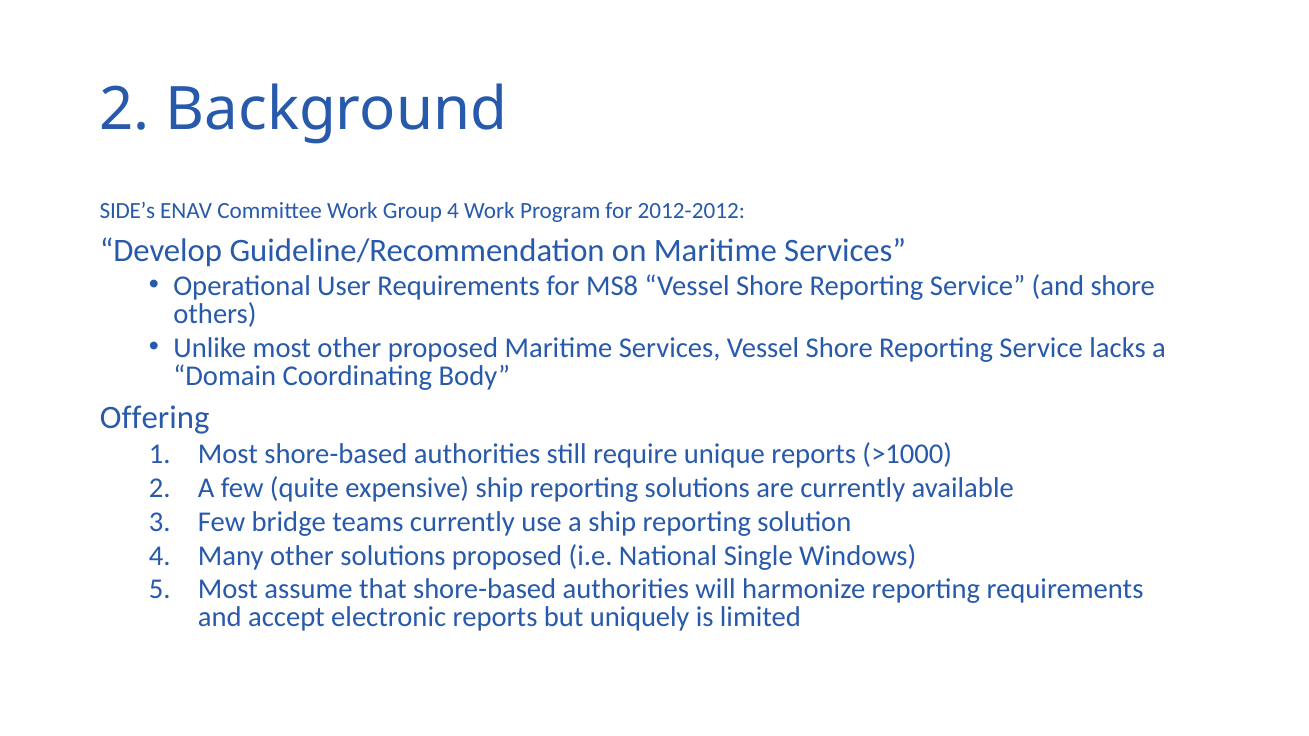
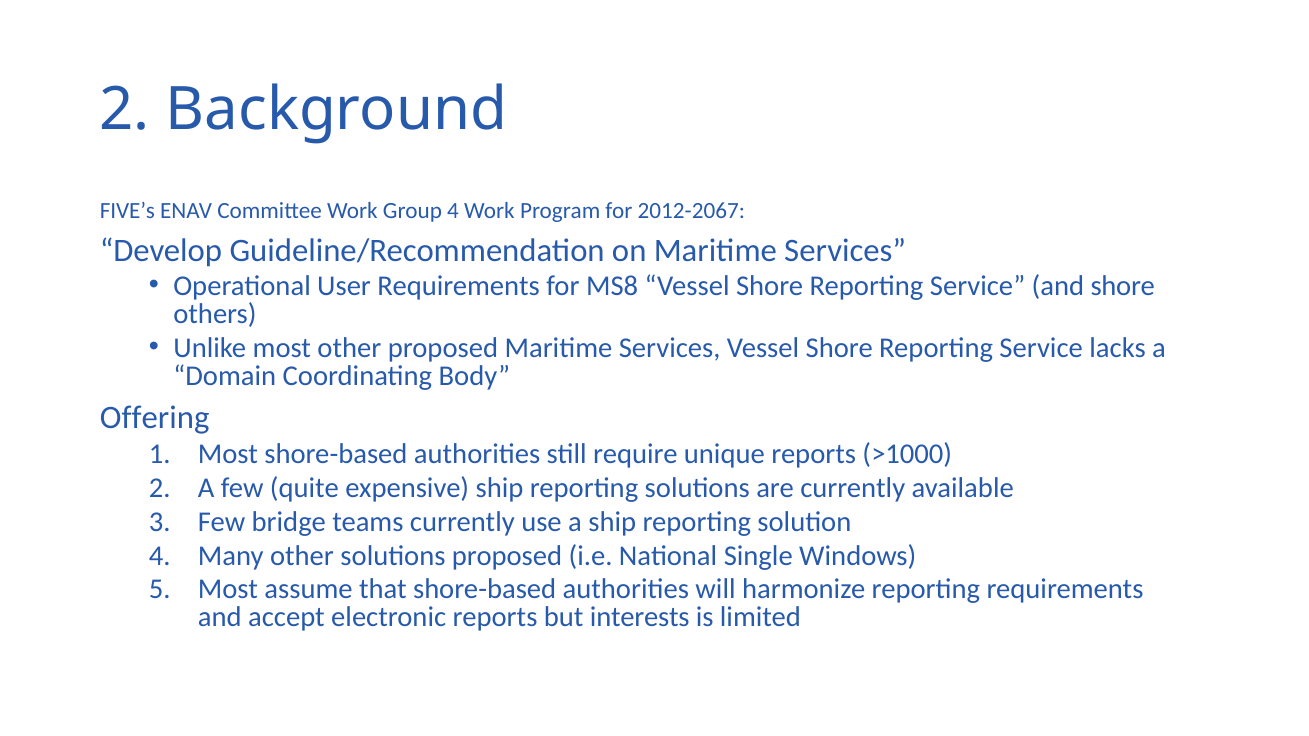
SIDE’s: SIDE’s -> FIVE’s
2012-2012: 2012-2012 -> 2012-2067
uniquely: uniquely -> interests
